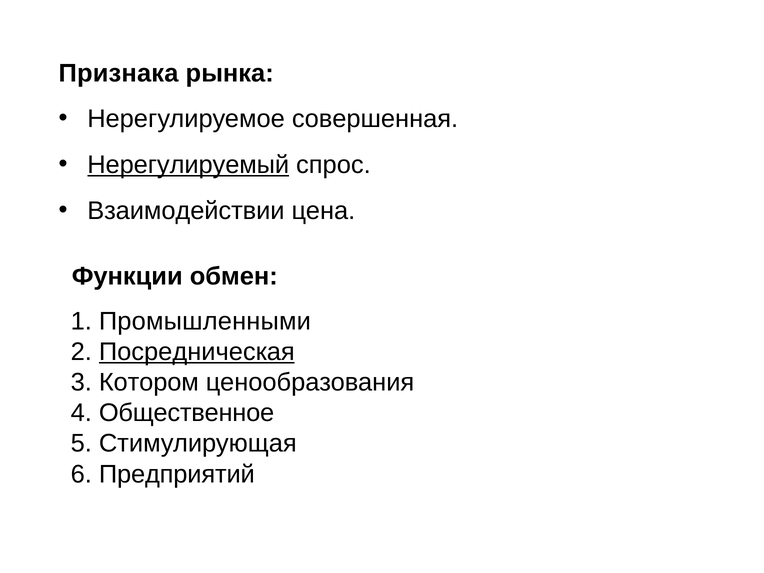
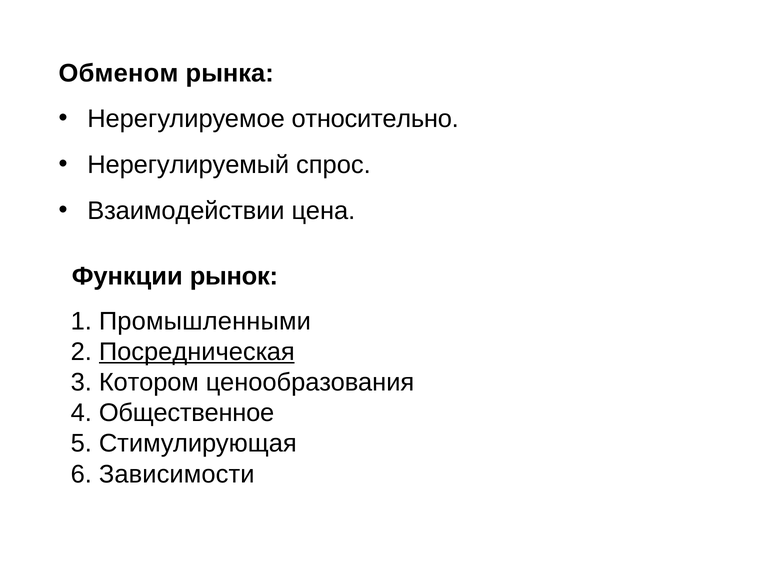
Признака: Признака -> Обменом
совершенная: совершенная -> относительно
Нерегулируемый underline: present -> none
обмен: обмен -> рынок
Предприятий: Предприятий -> Зависимости
